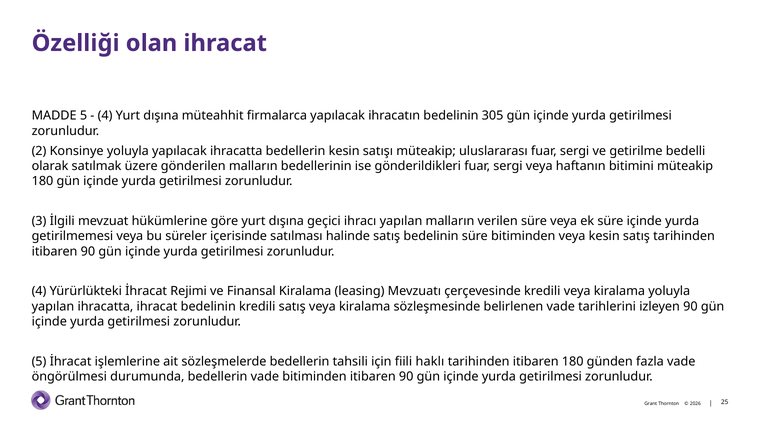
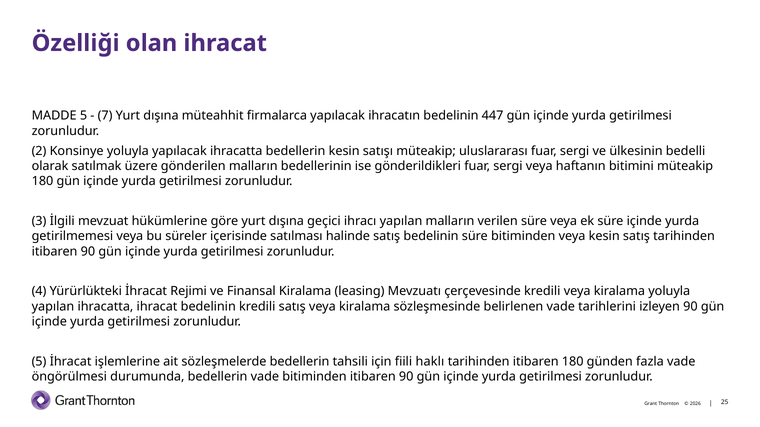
4 at (105, 116): 4 -> 7
305: 305 -> 447
getirilme: getirilme -> ülkesinin
